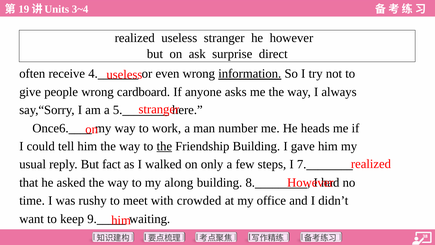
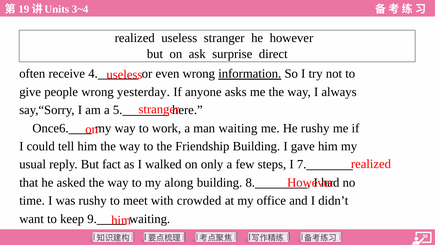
cardboard: cardboard -> yesterday
man number: number -> waiting
He heads: heads -> rushy
the at (164, 146) underline: present -> none
